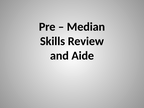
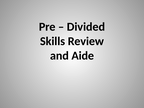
Median: Median -> Divided
